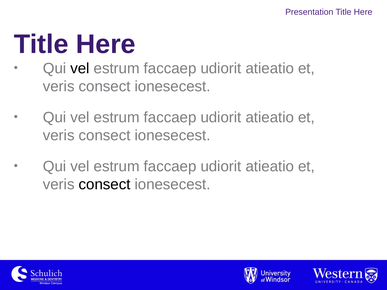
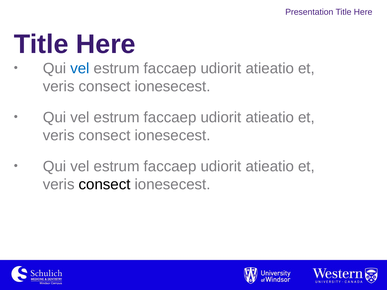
vel at (80, 69) colour: black -> blue
